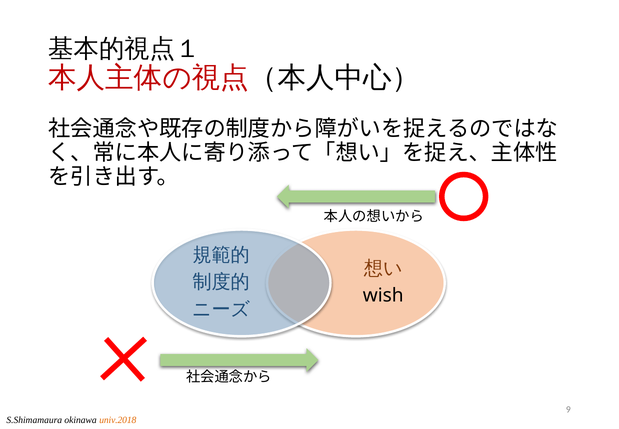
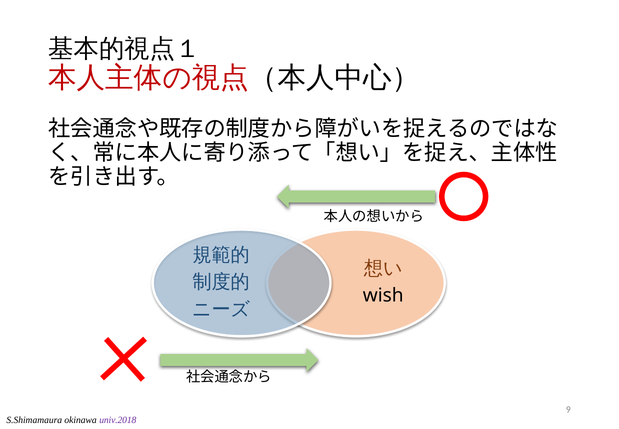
univ.2018 colour: orange -> purple
